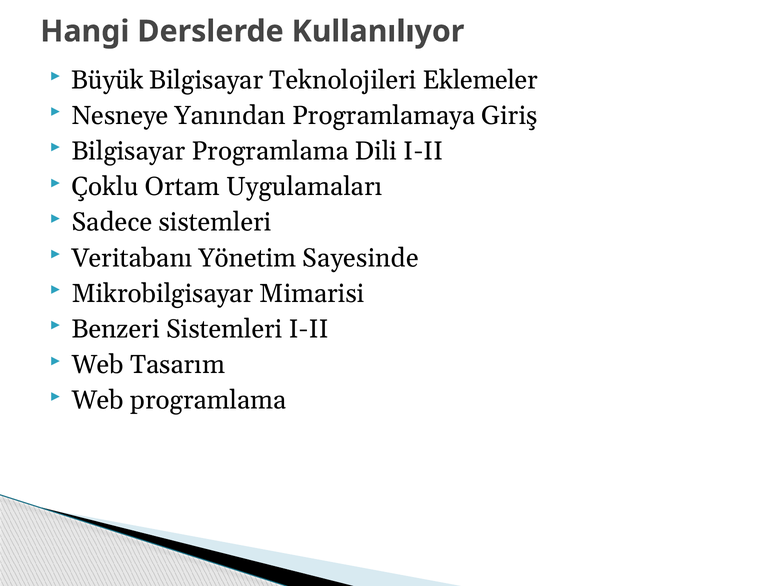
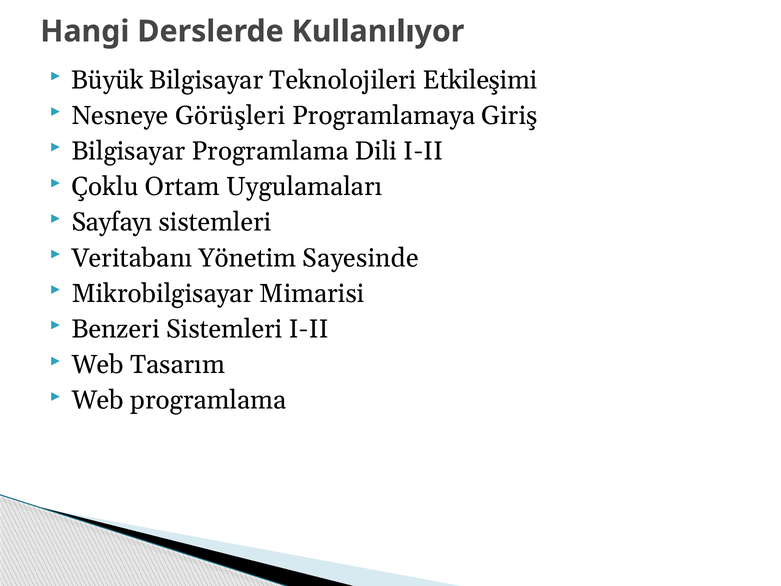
Eklemeler: Eklemeler -> Etkileşimi
Yanından: Yanından -> Görüşleri
Sadece: Sadece -> Sayfayı
